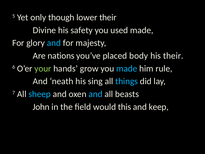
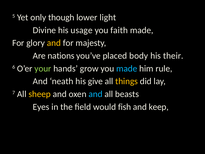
lower their: their -> light
safety: safety -> usage
used: used -> faith
and at (54, 43) colour: light blue -> yellow
sing: sing -> give
things colour: light blue -> yellow
sheep colour: light blue -> yellow
John: John -> Eyes
this: this -> fish
